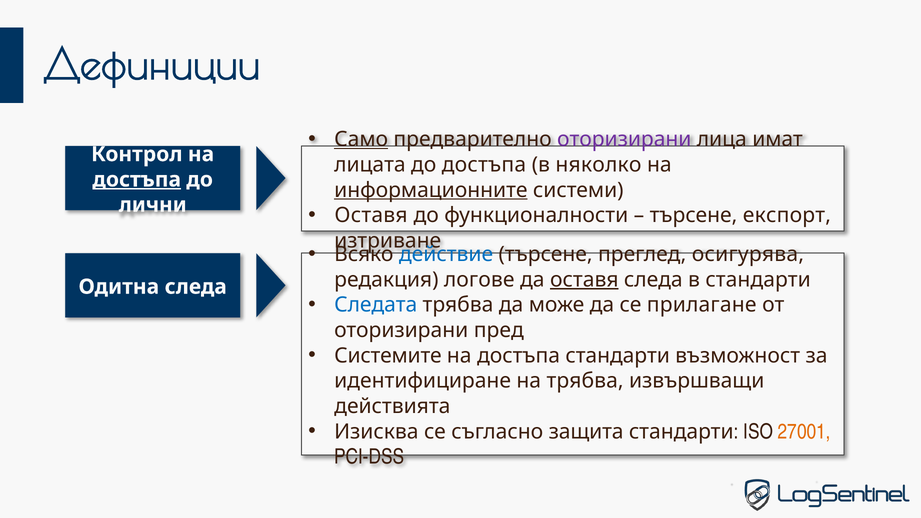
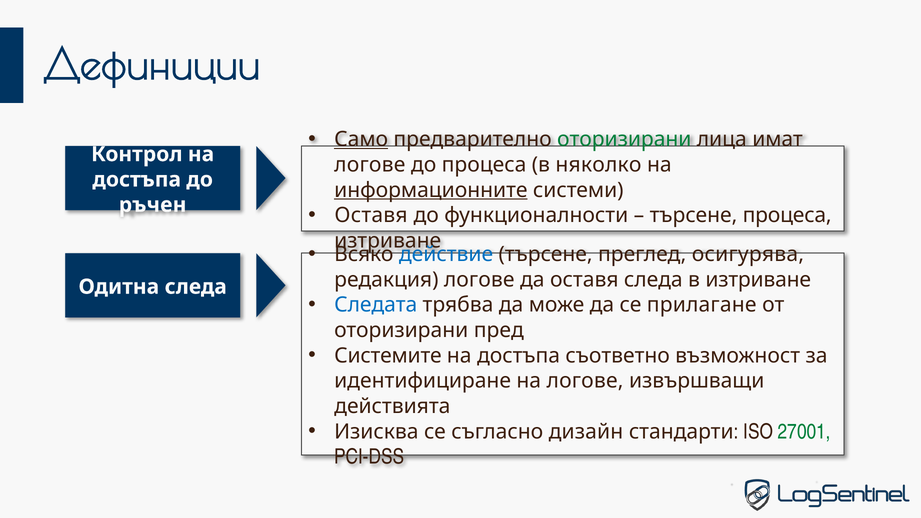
оторизирани at (624, 139) colour: purple -> green
лицата at (370, 165): лицата -> логове
до достъпа: достъпа -> процеса
достъпа at (137, 180) underline: present -> none
лични: лични -> ръчен
търсене експорт: експорт -> процеса
оставя at (584, 280) underline: present -> none
в стандарти: стандарти -> изтриване
достъпа стандарти: стандарти -> съответно
на трябва: трябва -> логове
защита: защита -> дизайн
27001 colour: orange -> green
